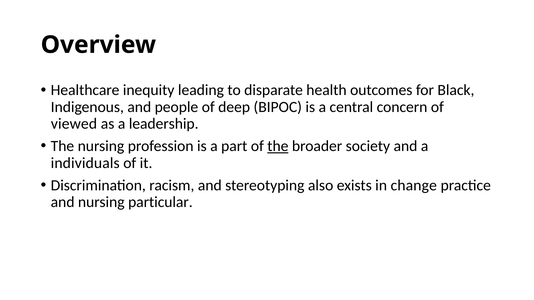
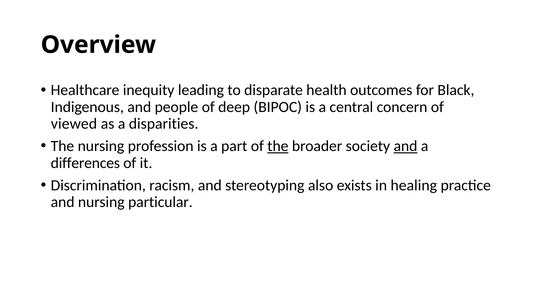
leadership: leadership -> disparities
and at (405, 146) underline: none -> present
individuals: individuals -> differences
change: change -> healing
